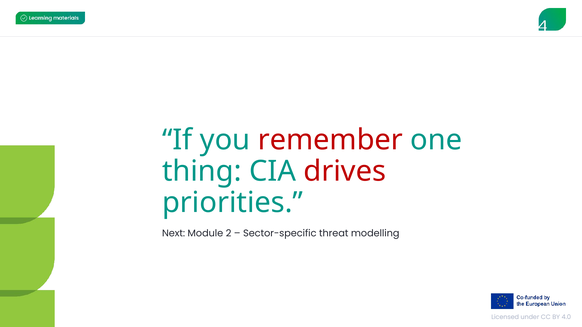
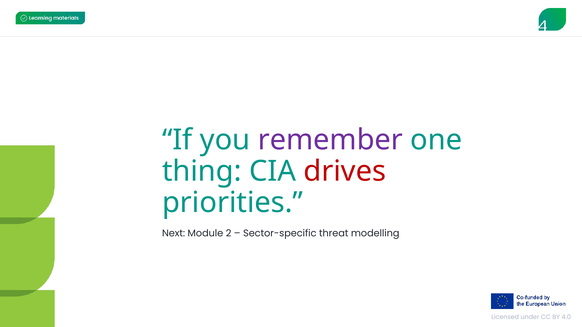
remember colour: red -> purple
